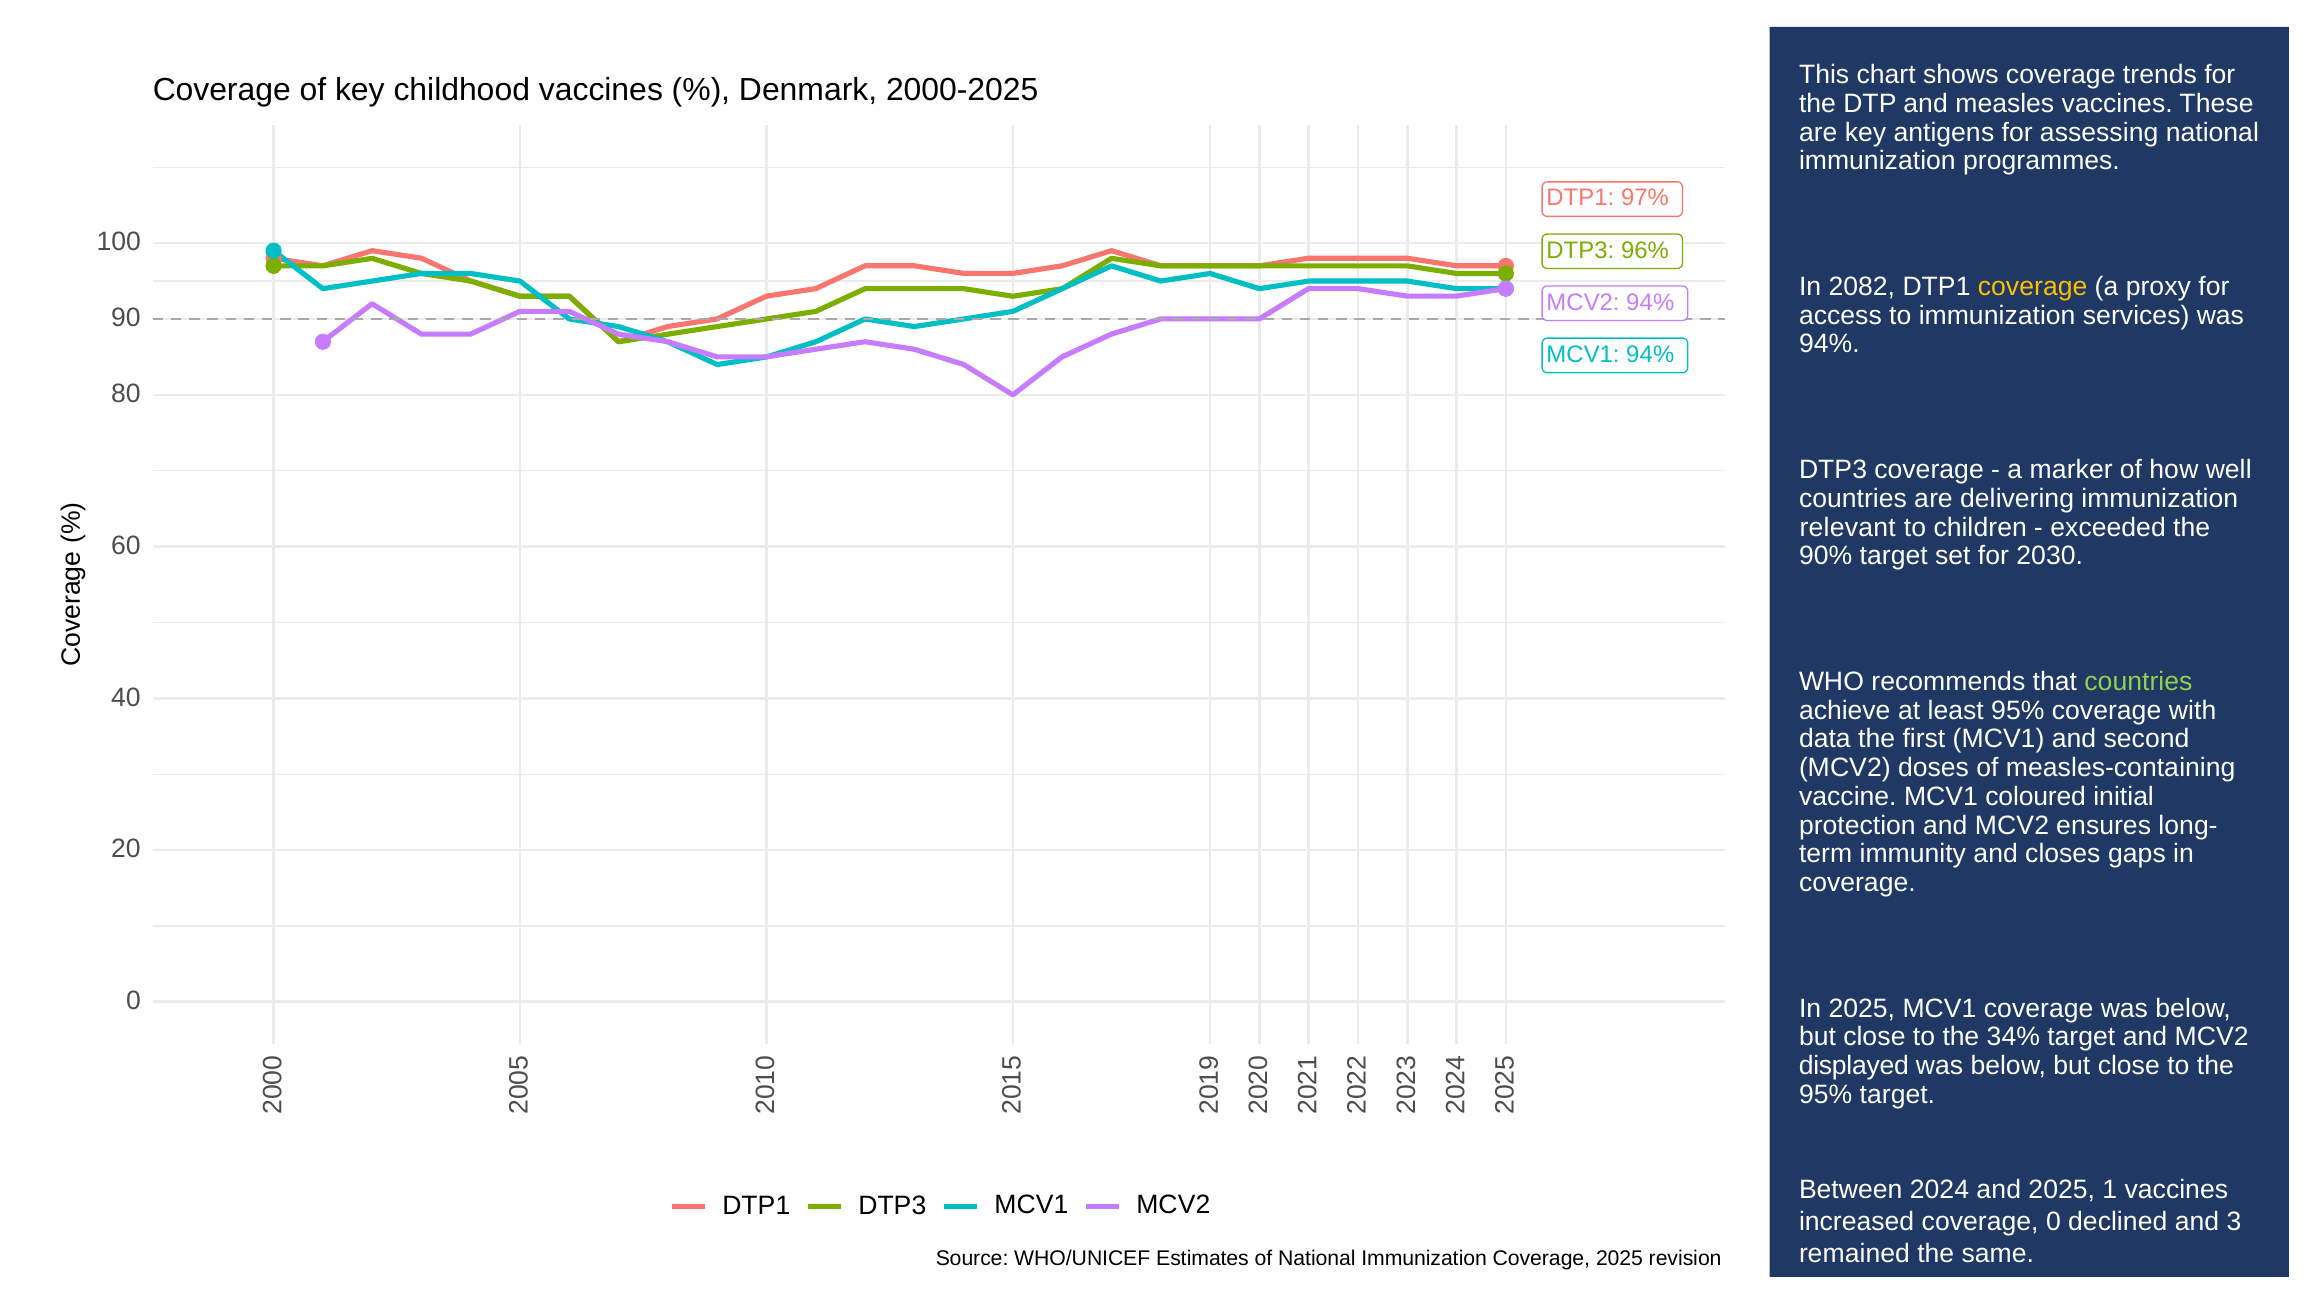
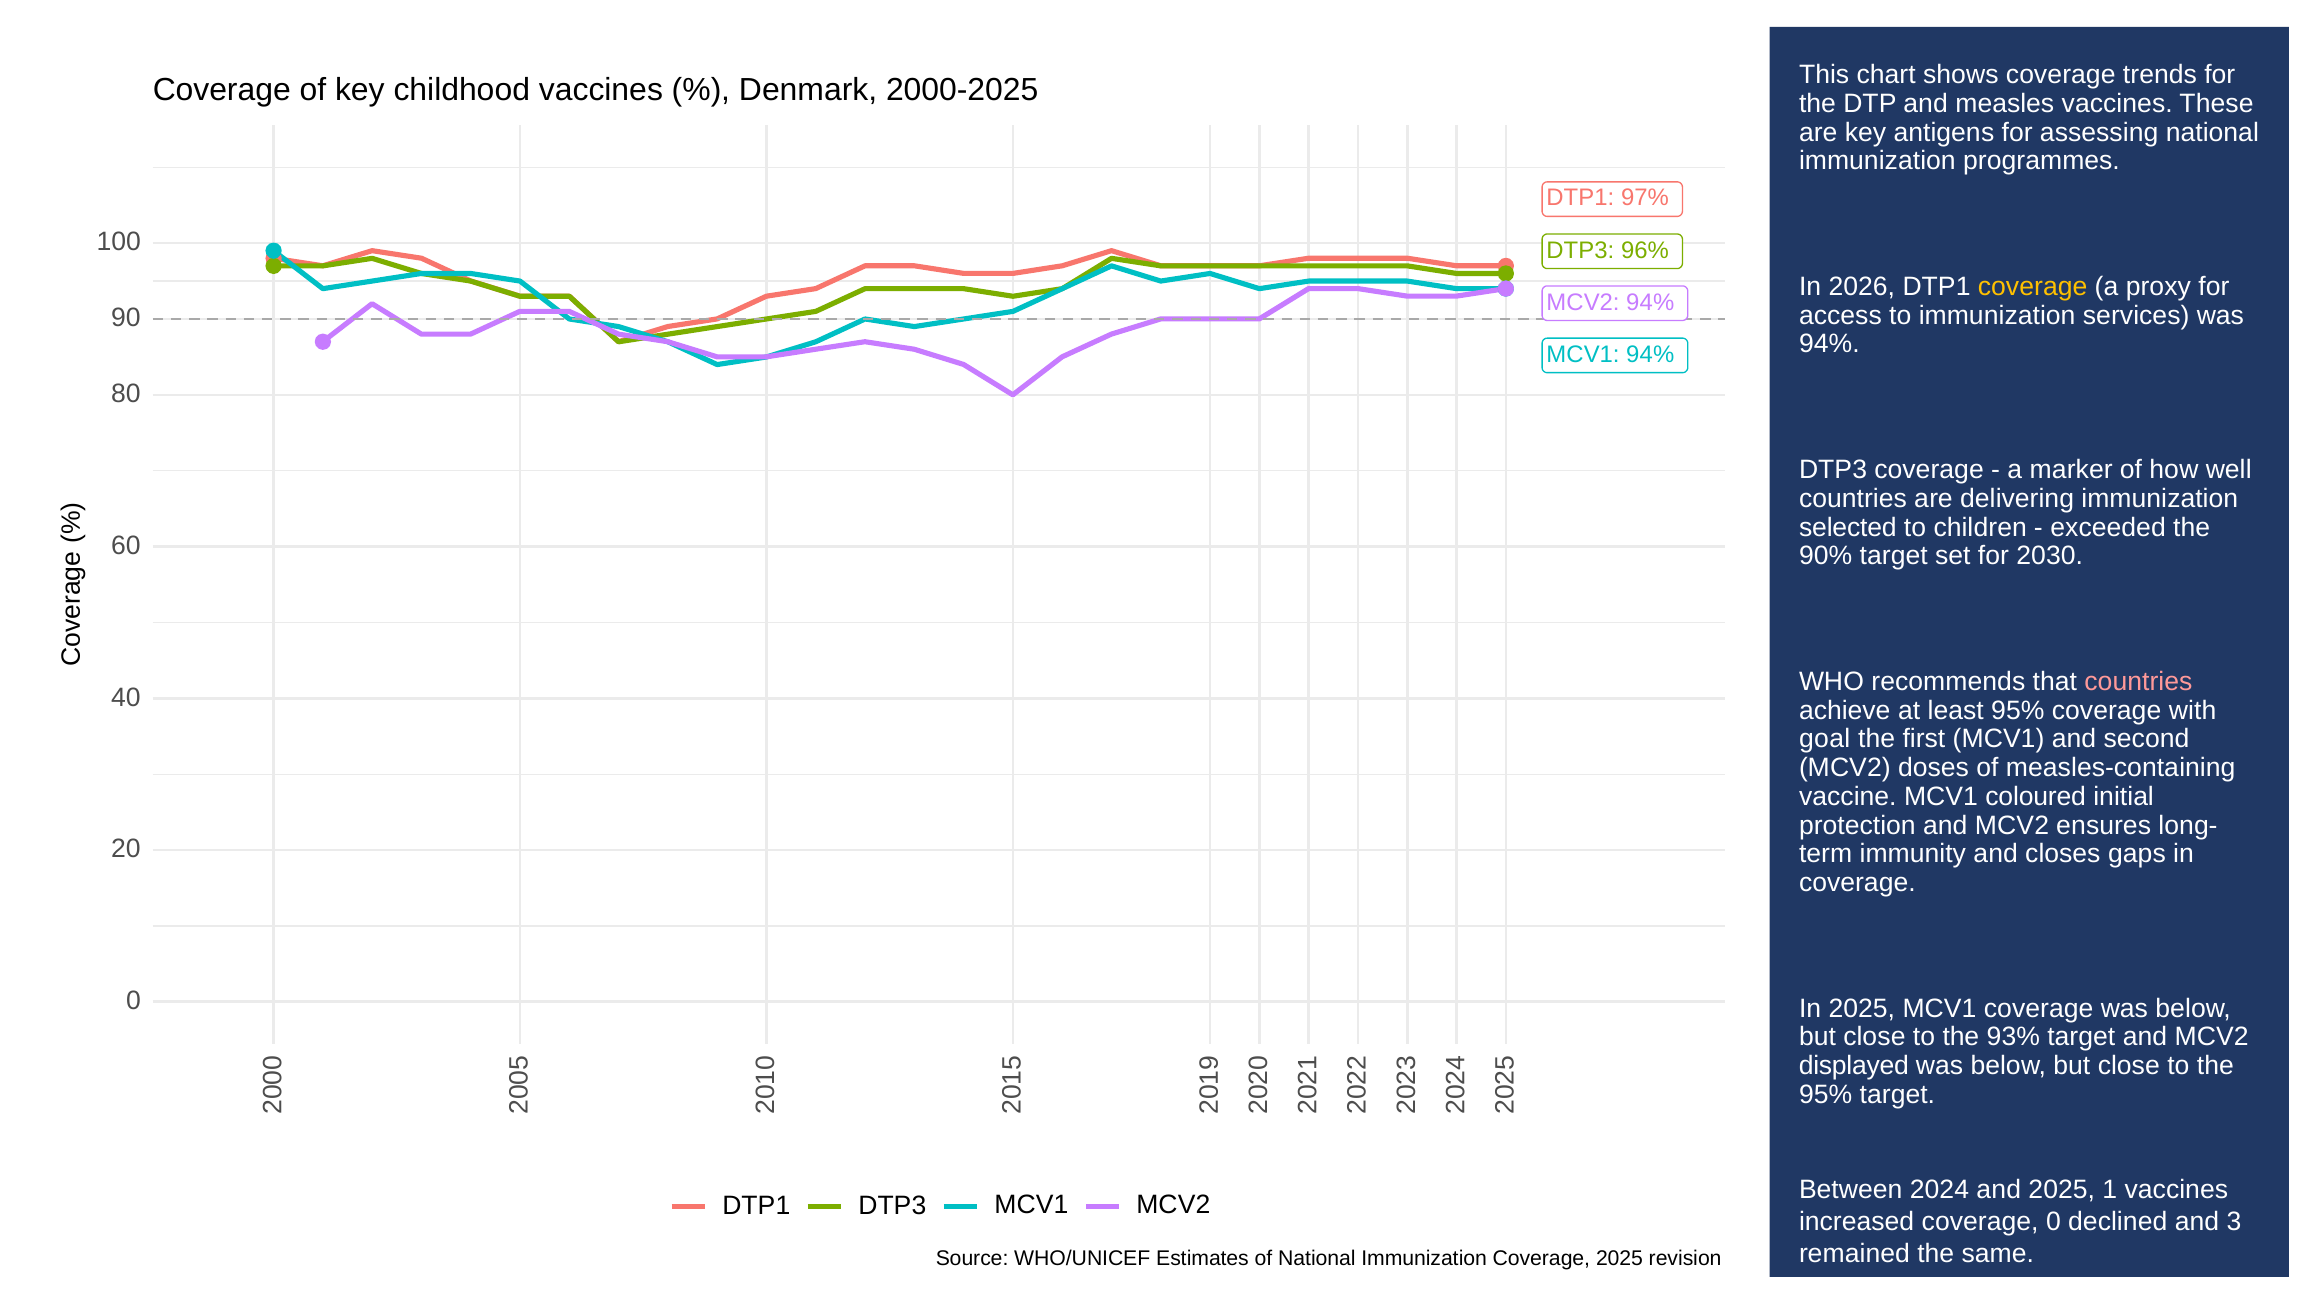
2082: 2082 -> 2026
relevant: relevant -> selected
countries at (2138, 682) colour: light green -> pink
data: data -> goal
34%: 34% -> 93%
